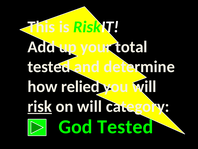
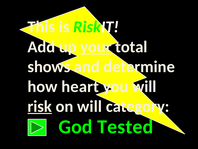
your underline: none -> present
tested at (49, 66): tested -> shows
relied: relied -> heart
